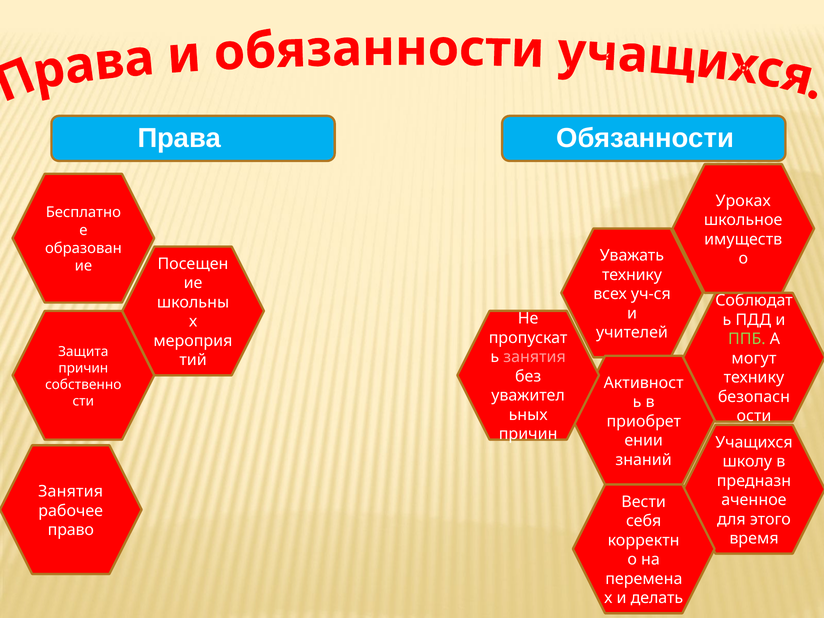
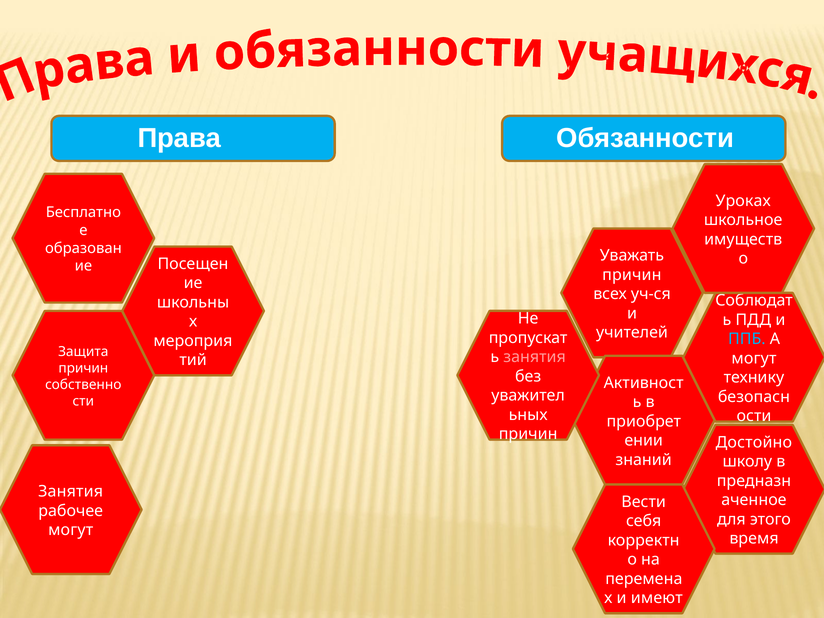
технику at (632, 275): технику -> причин
ППБ colour: light green -> light blue
Учащихся: Учащихся -> Достойно
право at (71, 530): право -> могут
делать: делать -> имеют
